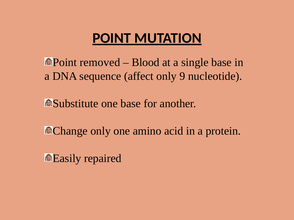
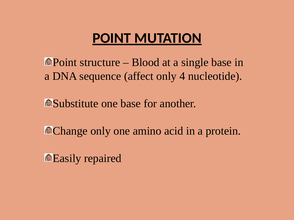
removed: removed -> structure
9: 9 -> 4
